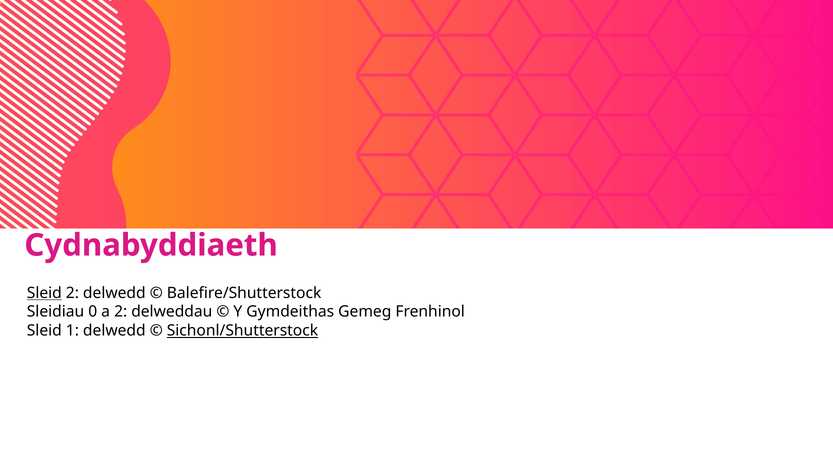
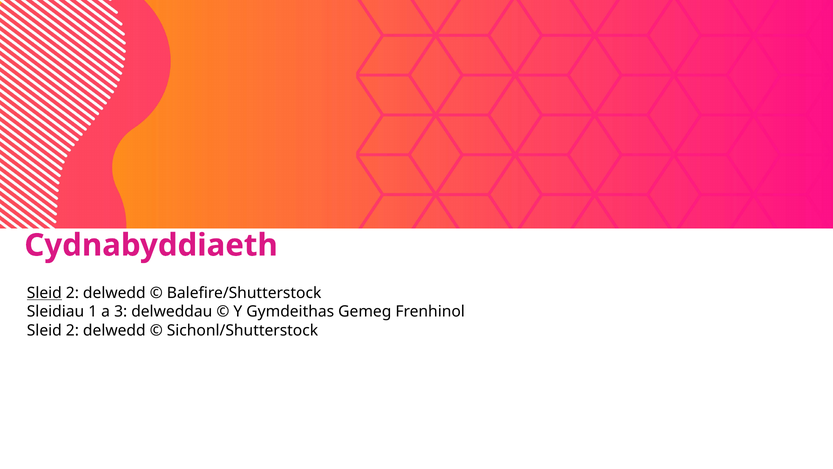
0: 0 -> 1
a 2: 2 -> 3
1 at (72, 330): 1 -> 2
Sichonl/Shutterstock underline: present -> none
